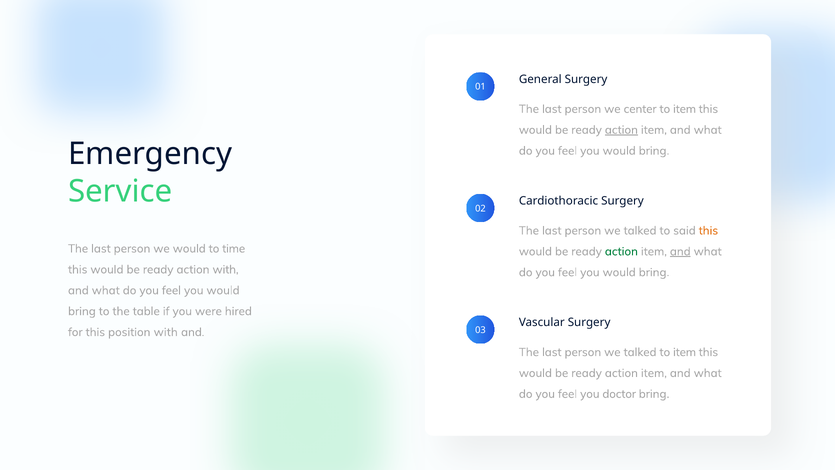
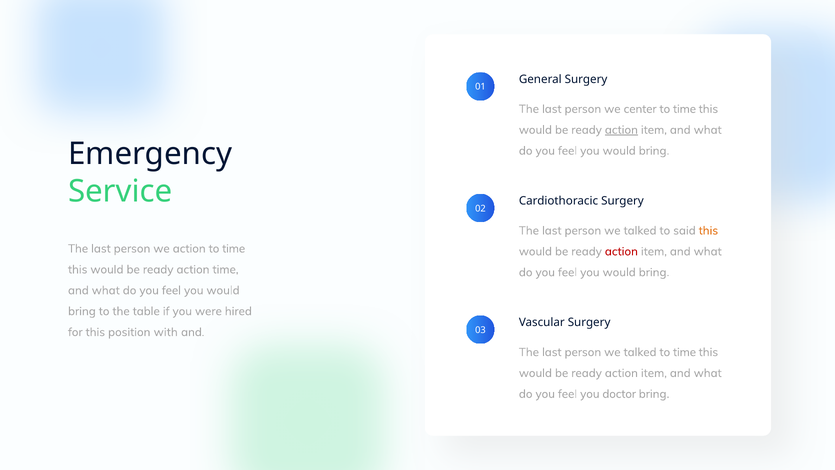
item at (685, 109): item -> time
we would: would -> action
action at (621, 251) colour: green -> red
and at (680, 251) underline: present -> none
action with: with -> time
talked to item: item -> time
